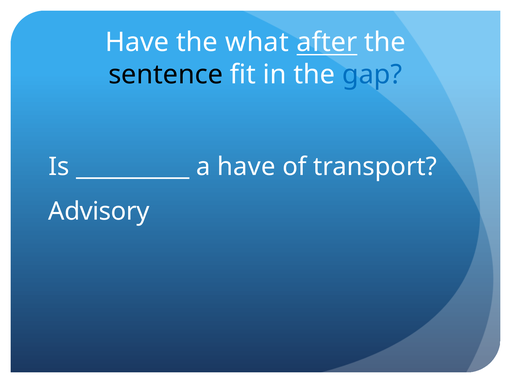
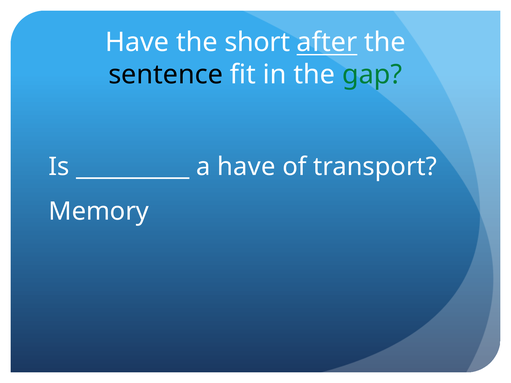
what: what -> short
gap colour: blue -> green
Advisory: Advisory -> Memory
